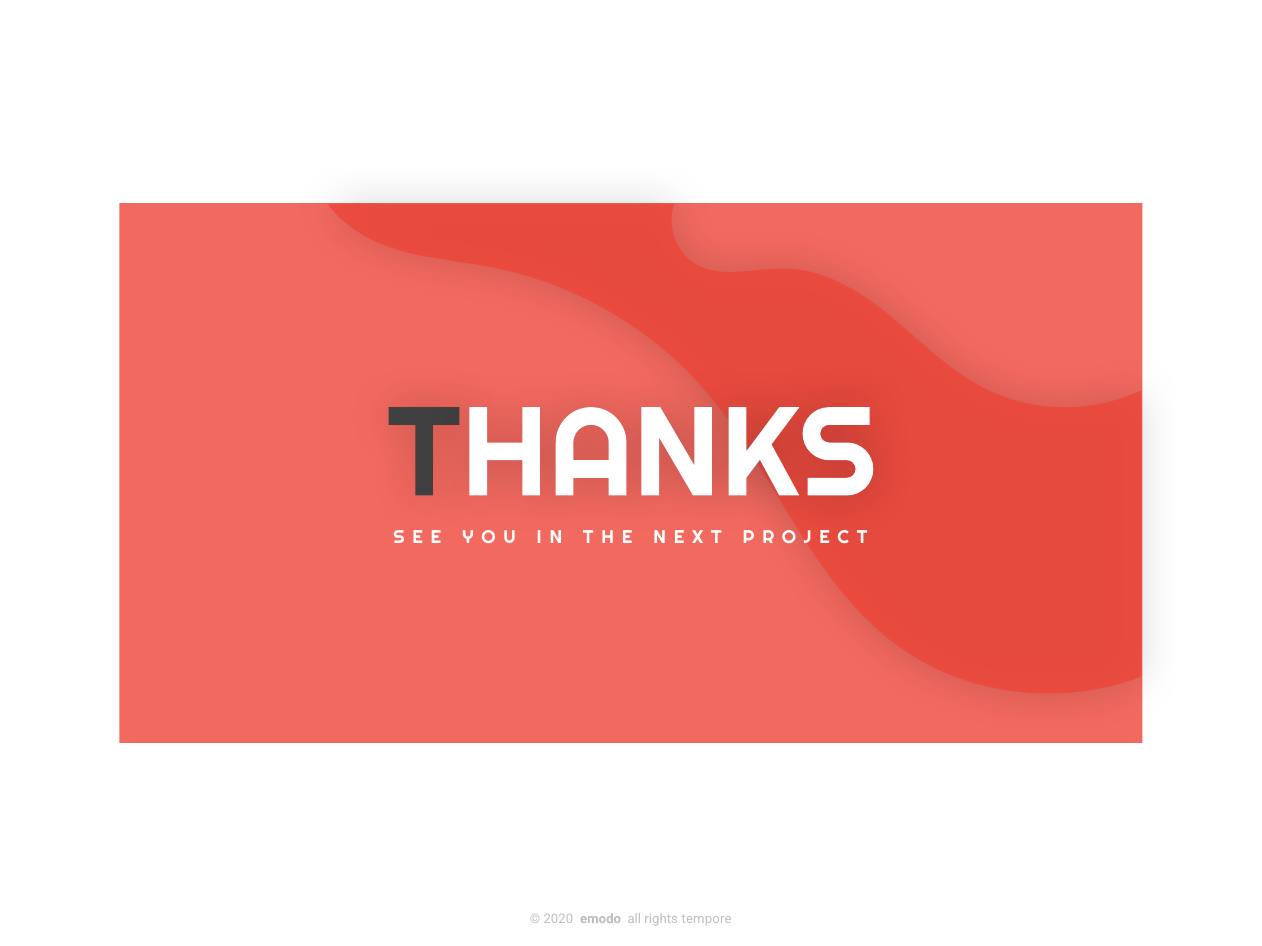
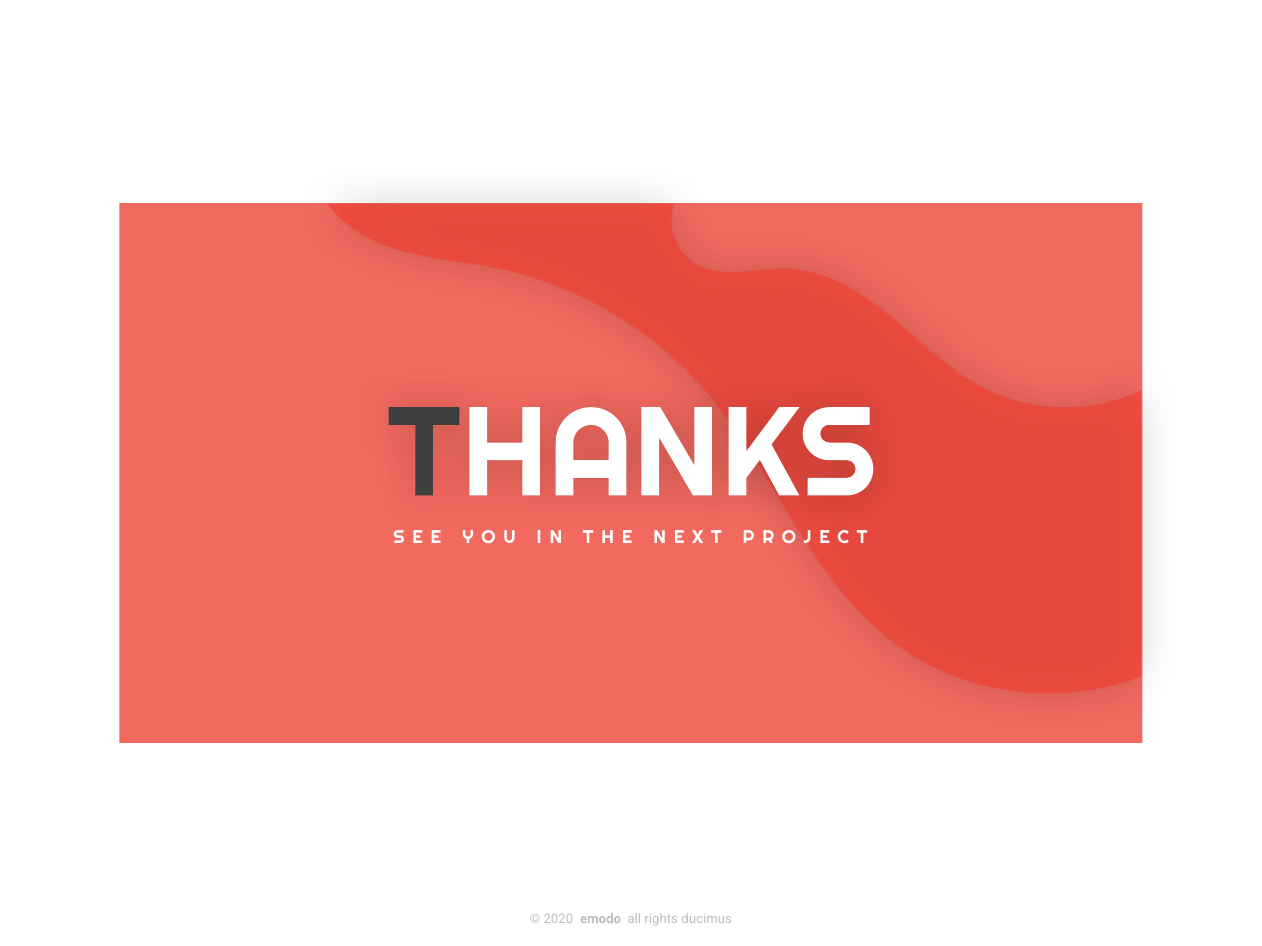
tempore: tempore -> ducimus
